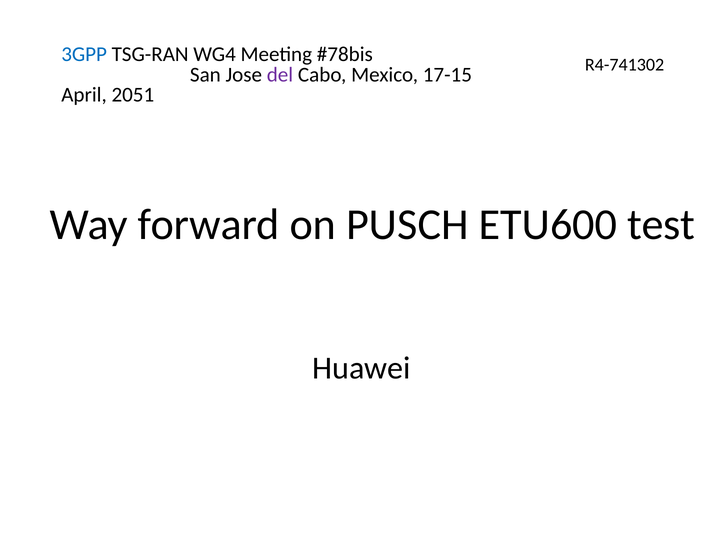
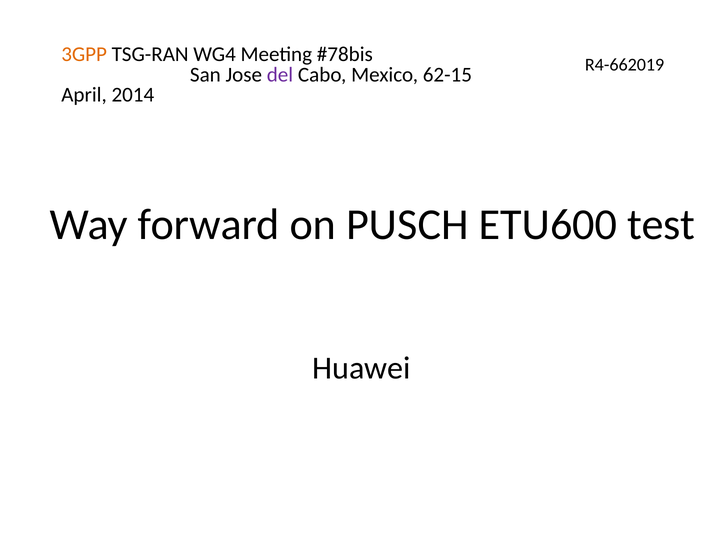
3GPP colour: blue -> orange
R4-741302: R4-741302 -> R4-662019
17-15: 17-15 -> 62-15
2051: 2051 -> 2014
